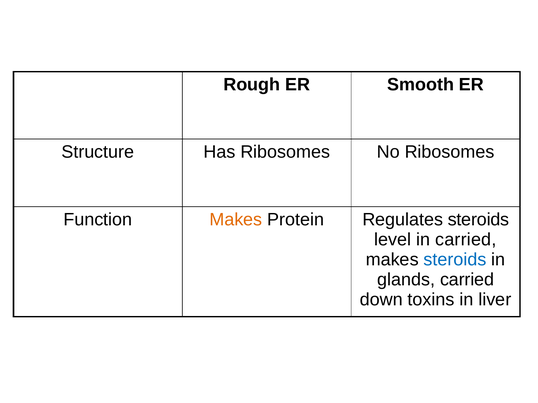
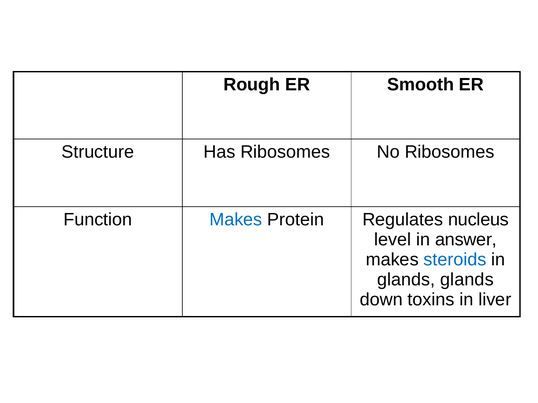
Makes at (236, 220) colour: orange -> blue
Regulates steroids: steroids -> nucleus
in carried: carried -> answer
glands carried: carried -> glands
